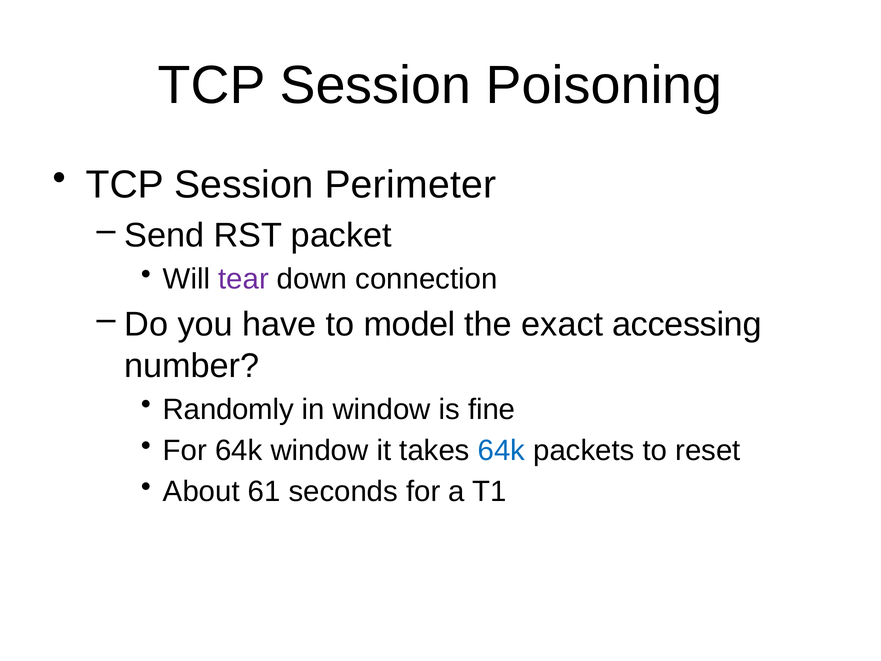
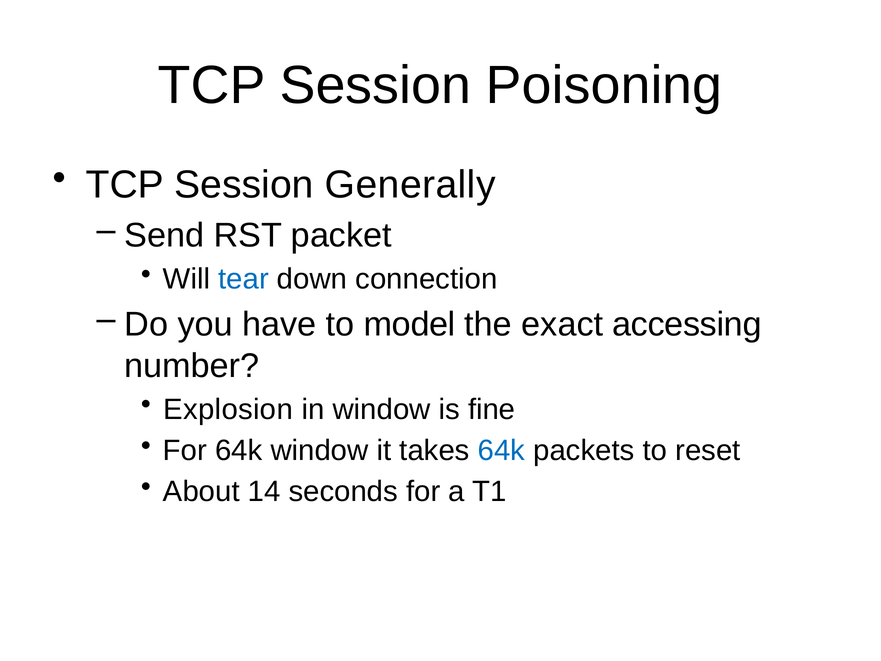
Perimeter: Perimeter -> Generally
tear colour: purple -> blue
Randomly: Randomly -> Explosion
61: 61 -> 14
